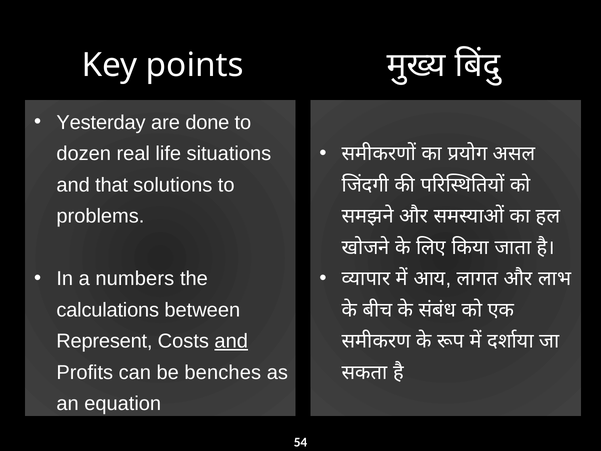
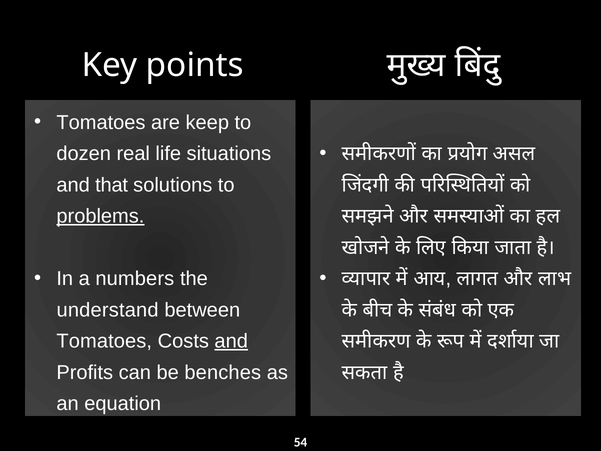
Yesterday at (101, 122): Yesterday -> Tomatoes
done: done -> keep
problems underline: none -> present
calculations: calculations -> understand
Represent at (104, 341): Represent -> Tomatoes
